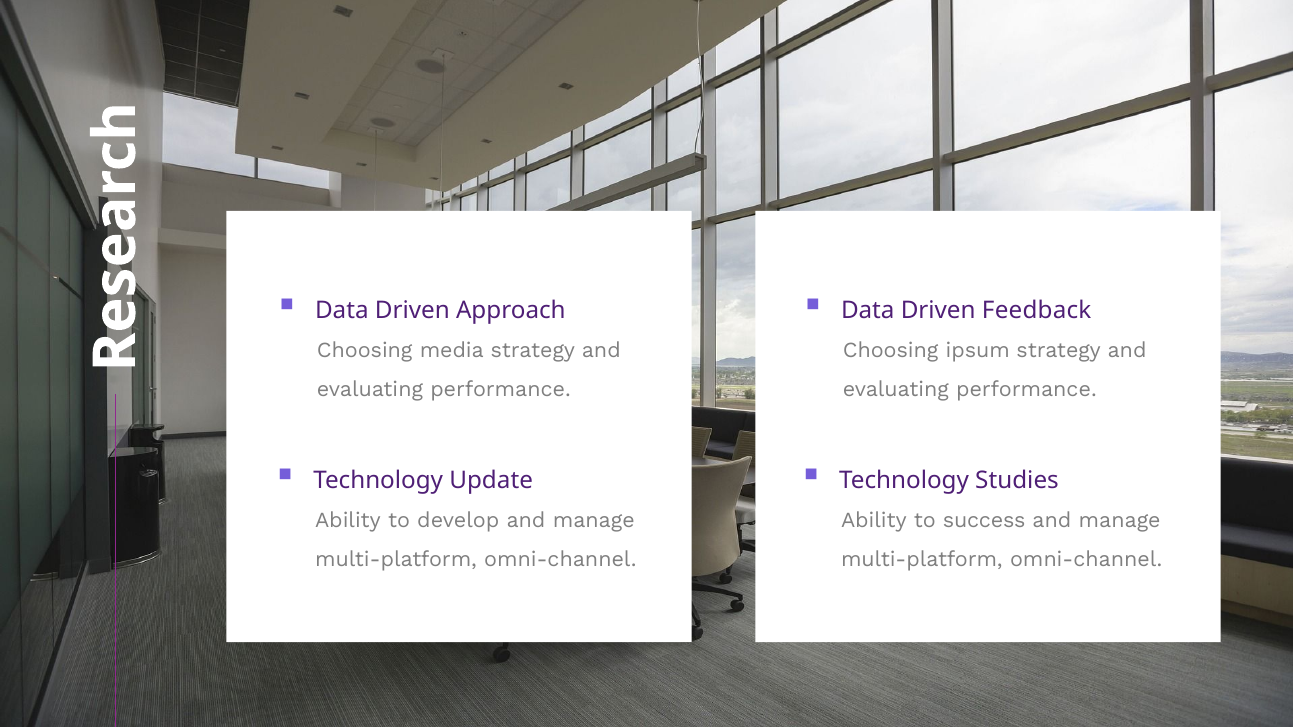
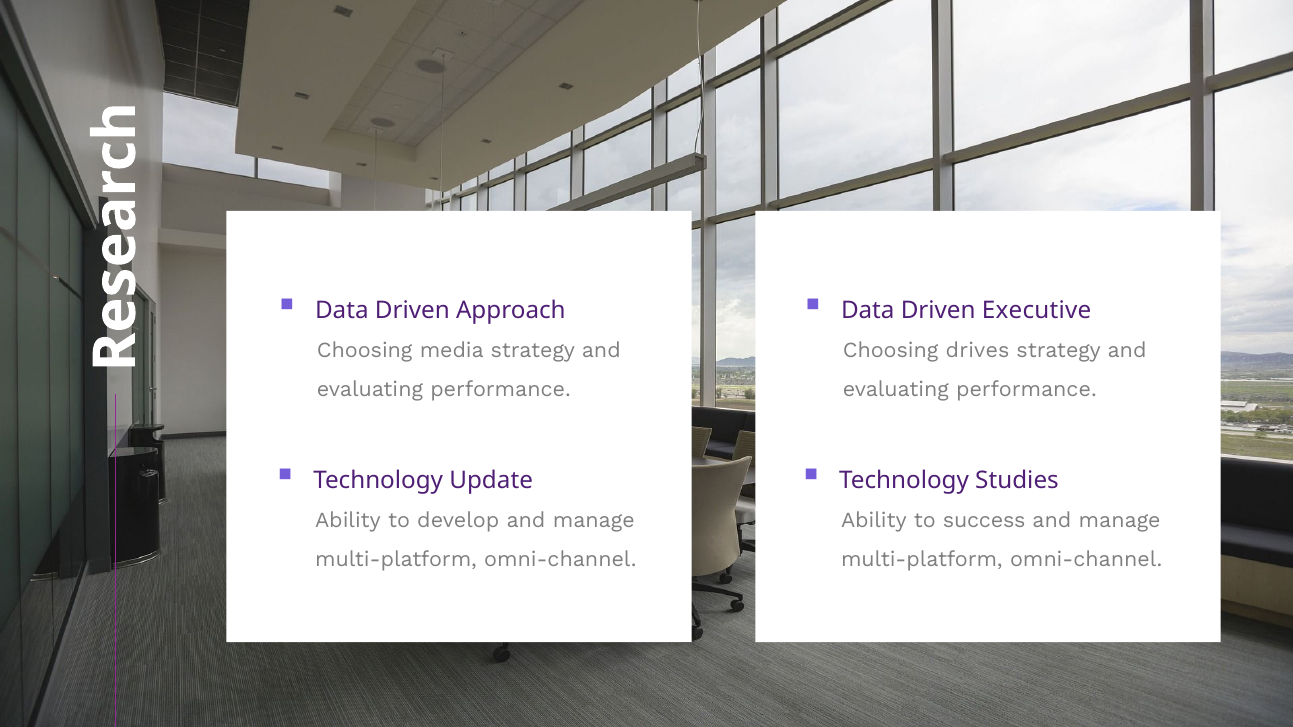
Feedback: Feedback -> Executive
ipsum: ipsum -> drives
